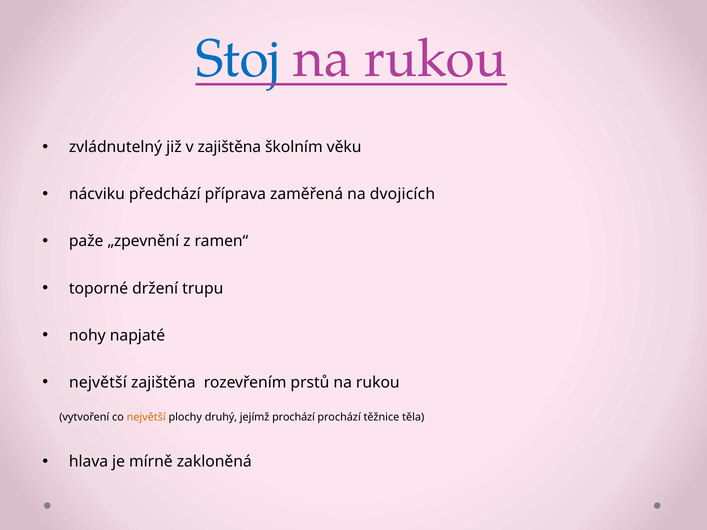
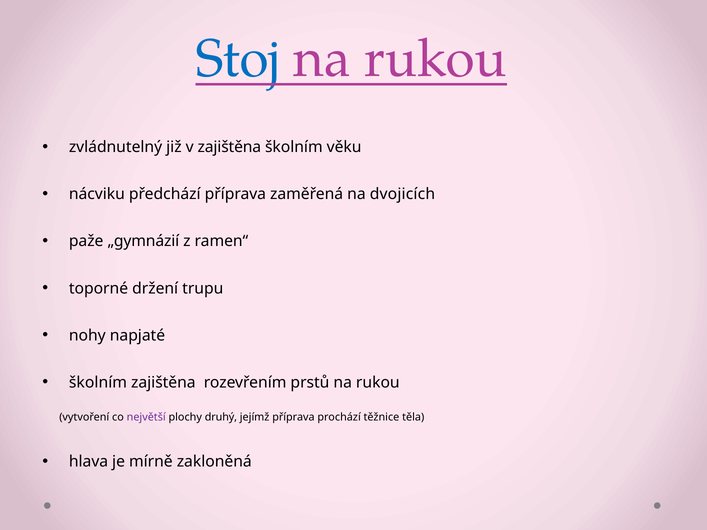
„zpevnění: „zpevnění -> „gymnázií
největší at (98, 383): největší -> školním
největší at (146, 417) colour: orange -> purple
jejímž prochází: prochází -> příprava
